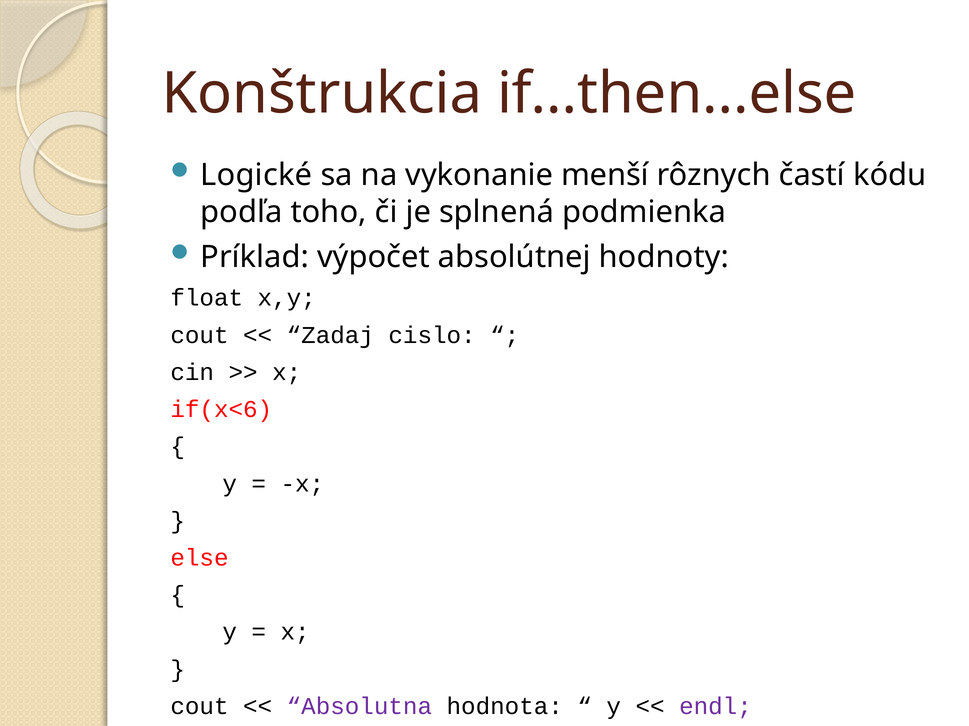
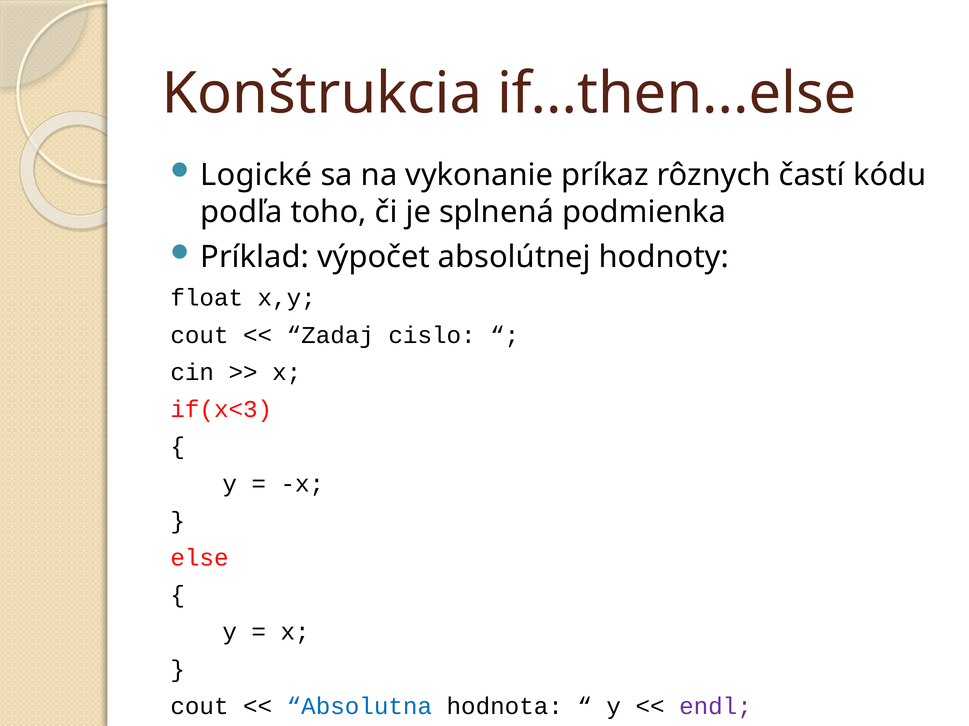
menší: menší -> príkaz
if(x<6: if(x<6 -> if(x<3
Absolutna colour: purple -> blue
